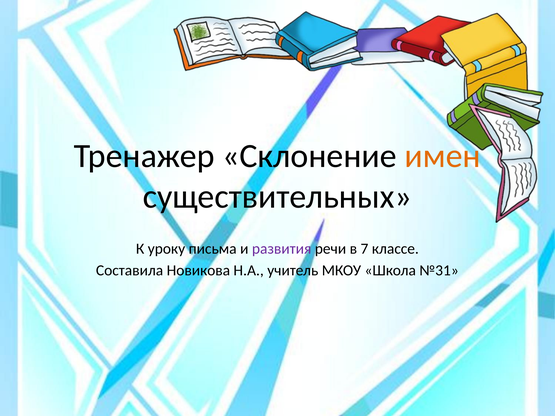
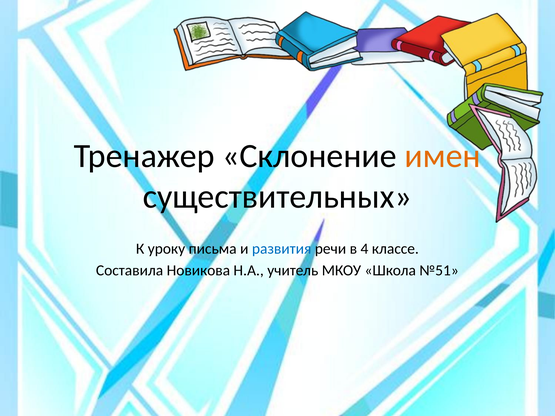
развития colour: purple -> blue
7: 7 -> 4
№31: №31 -> №51
